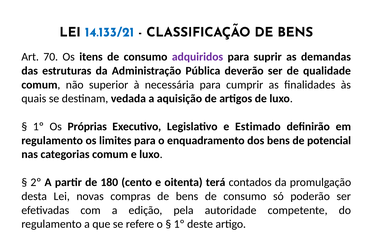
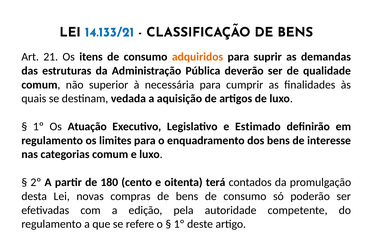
70: 70 -> 21
adquiridos colour: purple -> orange
Próprias: Próprias -> Atuação
potencial: potencial -> interesse
